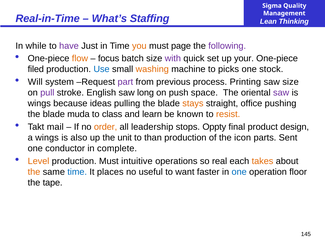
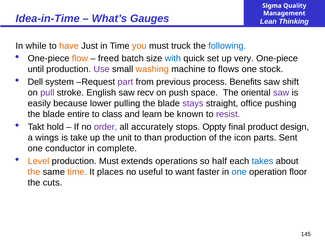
Real-in-Time: Real-in-Time -> Idea-in-Time
Staffing: Staffing -> Gauges
have colour: purple -> orange
page: page -> truck
following colour: purple -> blue
focus: focus -> freed
with colour: purple -> blue
your: your -> very
filed: filed -> until
Use colour: blue -> purple
picks: picks -> flows
Will: Will -> Dell
Printing: Printing -> Benefits
saw size: size -> shift
long: long -> recv
wings at (39, 104): wings -> easily
ideas: ideas -> lower
stays colour: orange -> purple
muda: muda -> entire
resist colour: orange -> purple
mail: mail -> hold
order colour: orange -> purple
leadership: leadership -> accurately
also: also -> take
intuitive: intuitive -> extends
real: real -> half
takes colour: orange -> blue
time at (77, 172) colour: blue -> orange
tape: tape -> cuts
